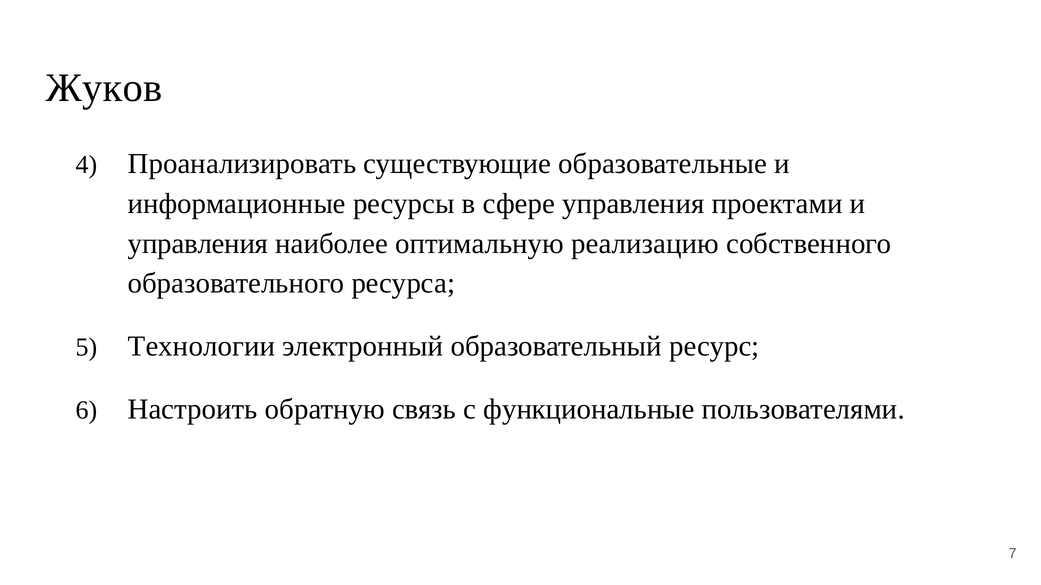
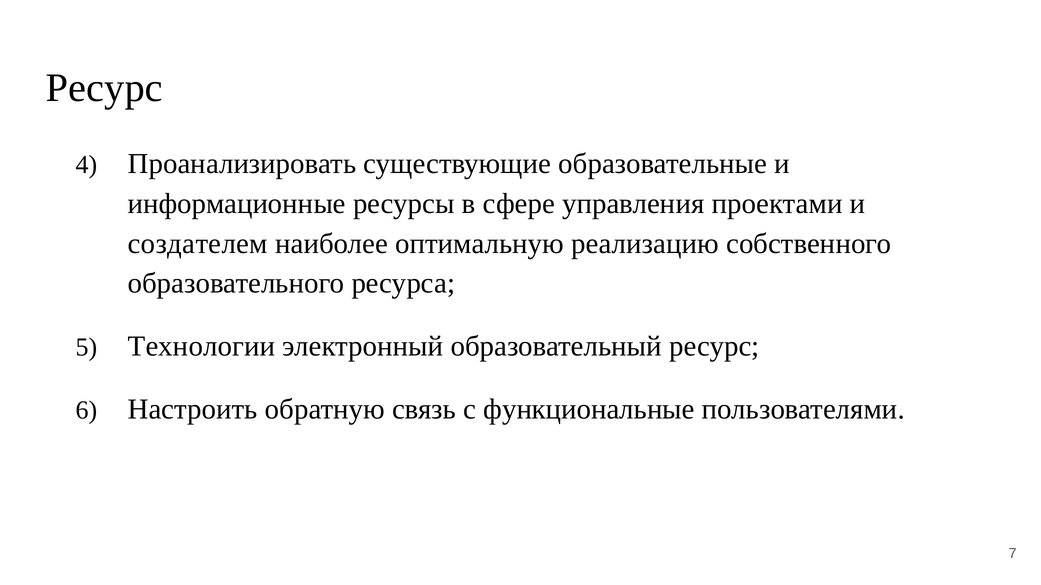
Жуков at (104, 88): Жуков -> Ресурс
управления at (198, 244): управления -> создателем
